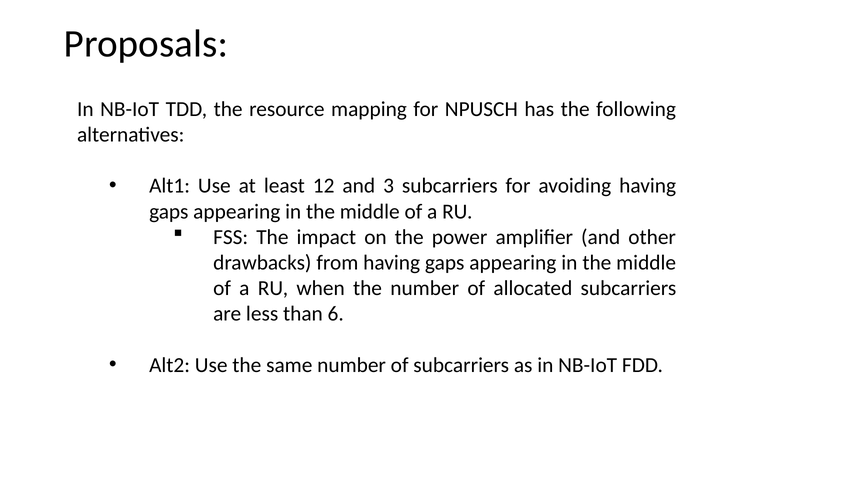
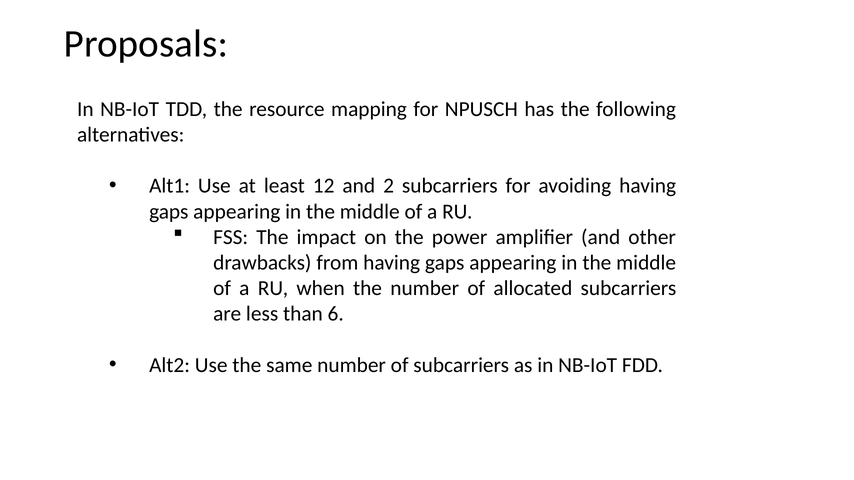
3: 3 -> 2
